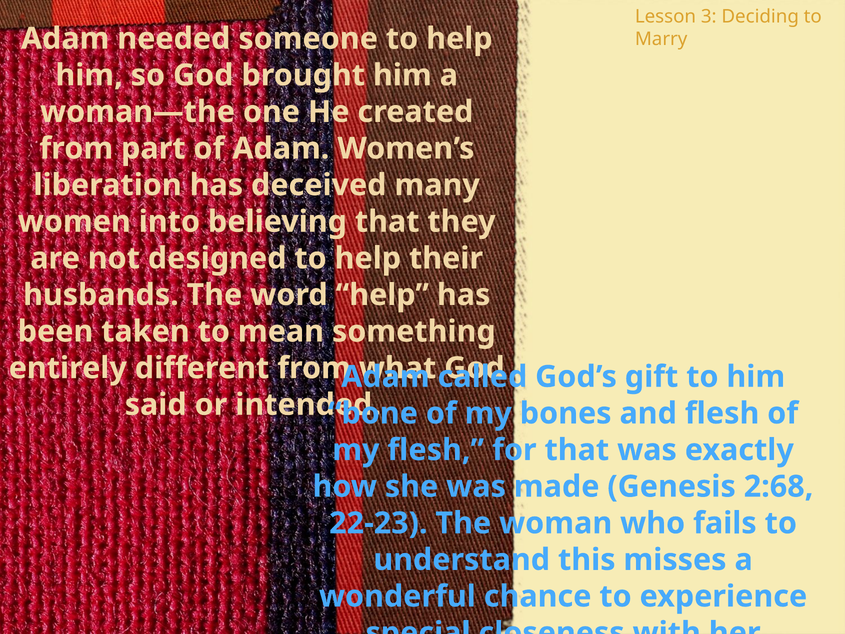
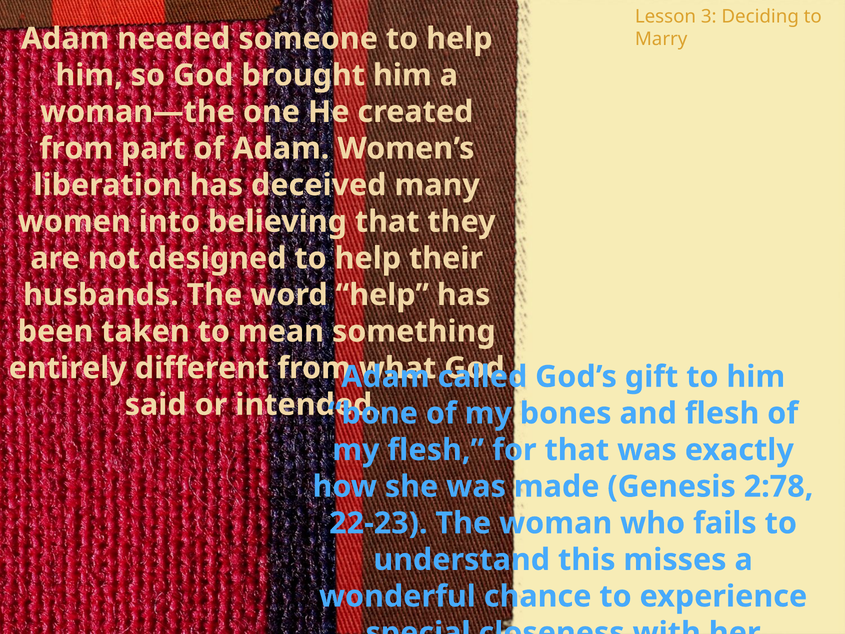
2:68: 2:68 -> 2:78
